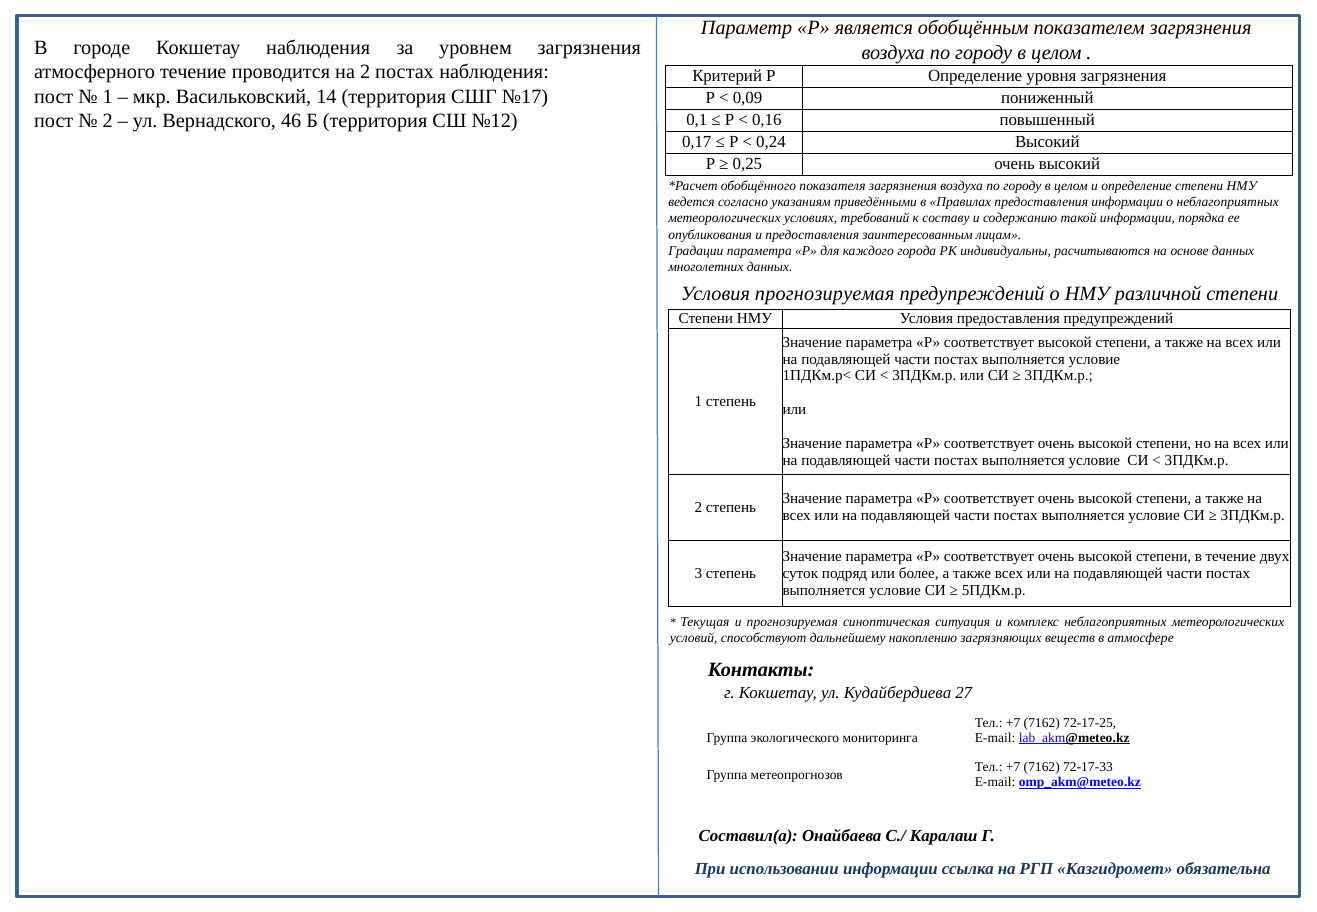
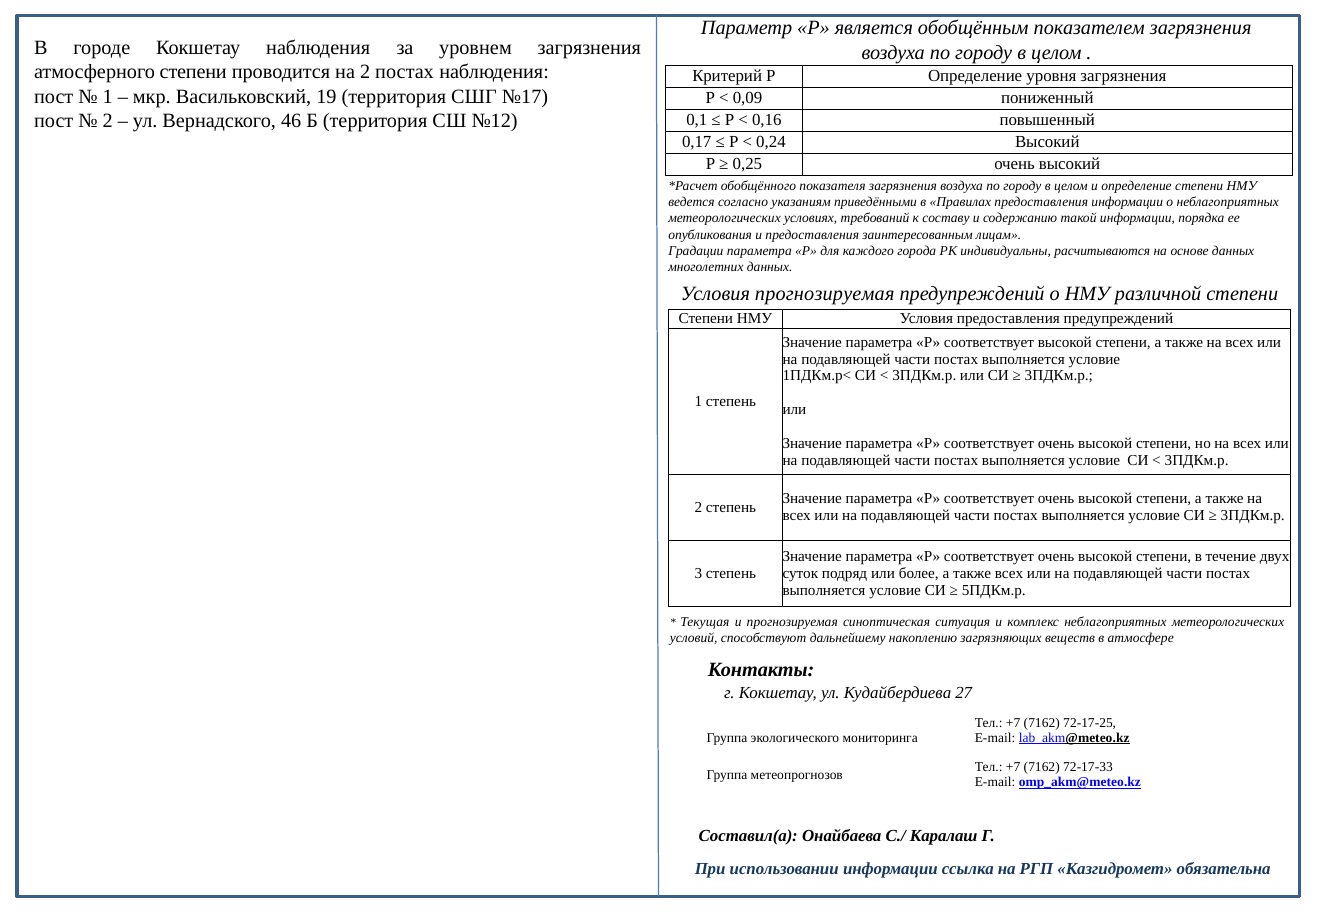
атмосферного течение: течение -> степени
14: 14 -> 19
